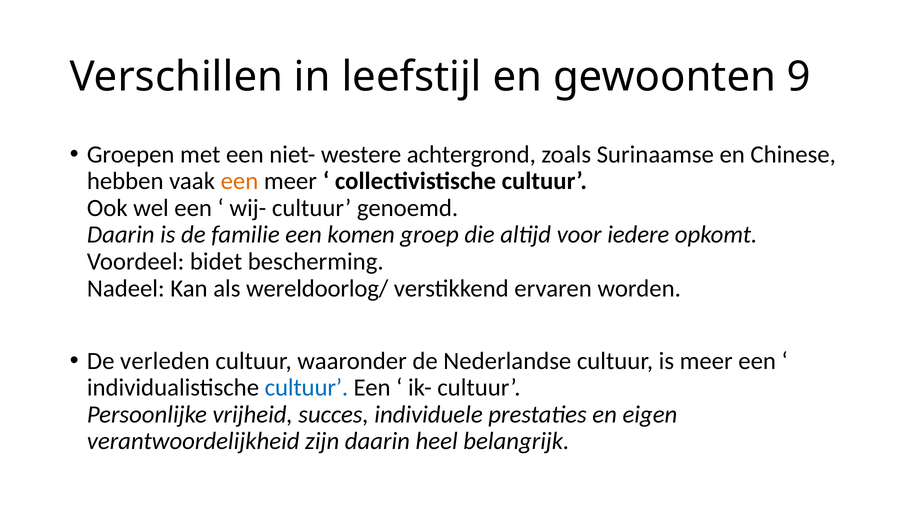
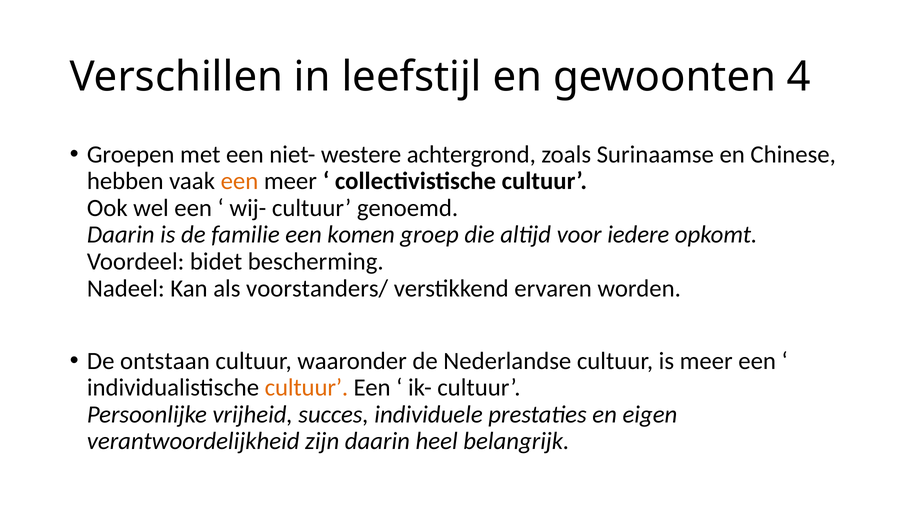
9: 9 -> 4
wereldoorlog/: wereldoorlog/ -> voorstanders/
verleden: verleden -> ontstaan
cultuur at (306, 387) colour: blue -> orange
